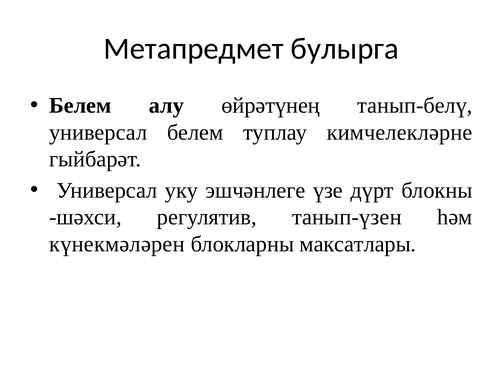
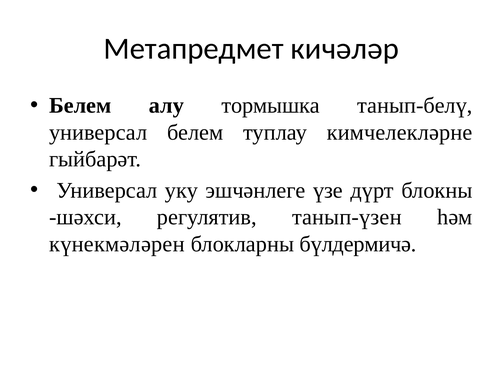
булырга: булырга -> кичәләр
өйрәтүнең: өйрәтүнең -> тормышка
максатлары: максатлары -> бүлдермичә
